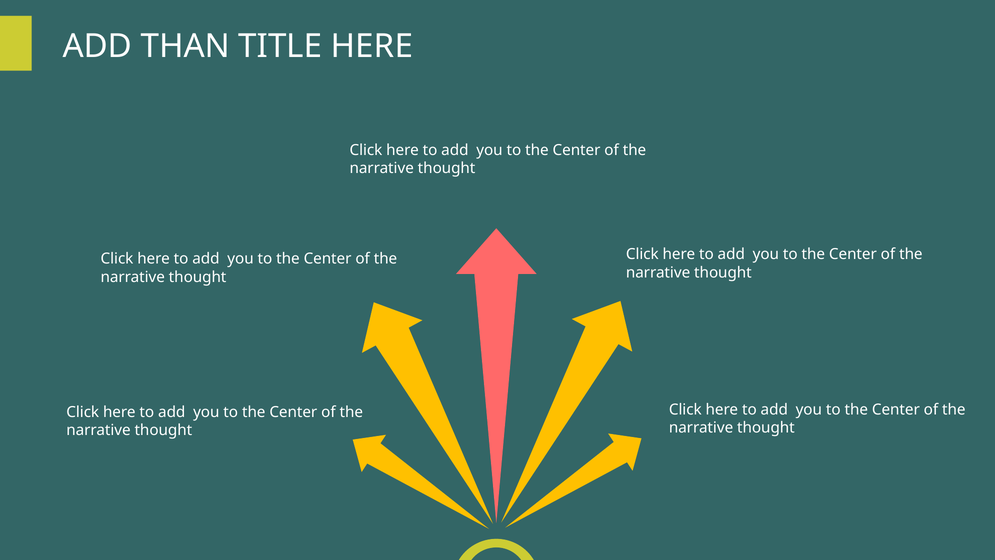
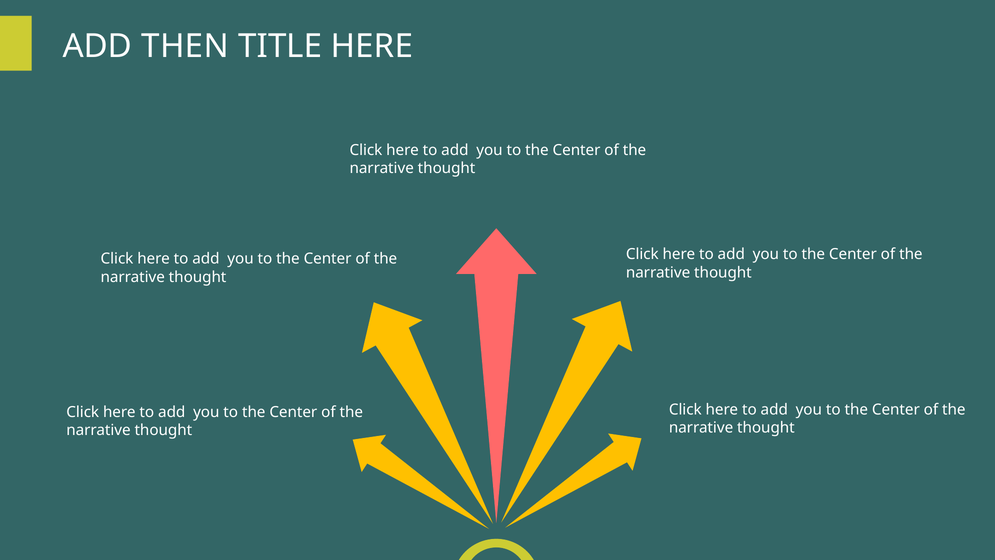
THAN: THAN -> THEN
